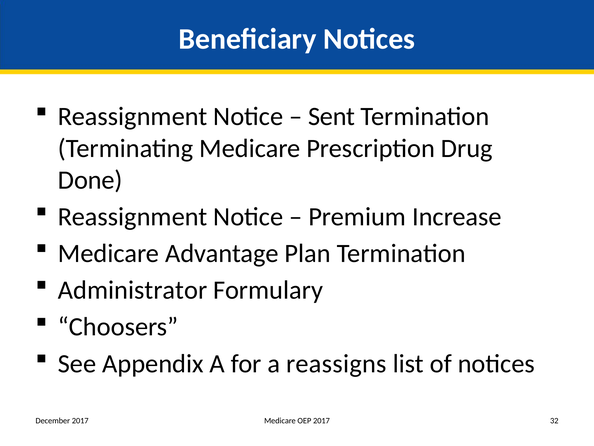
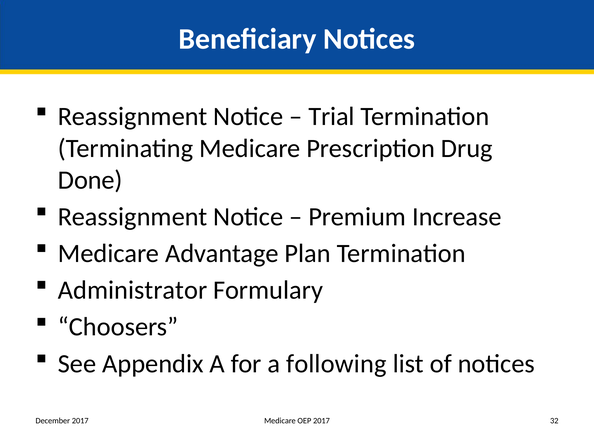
Sent: Sent -> Trial
reassigns: reassigns -> following
